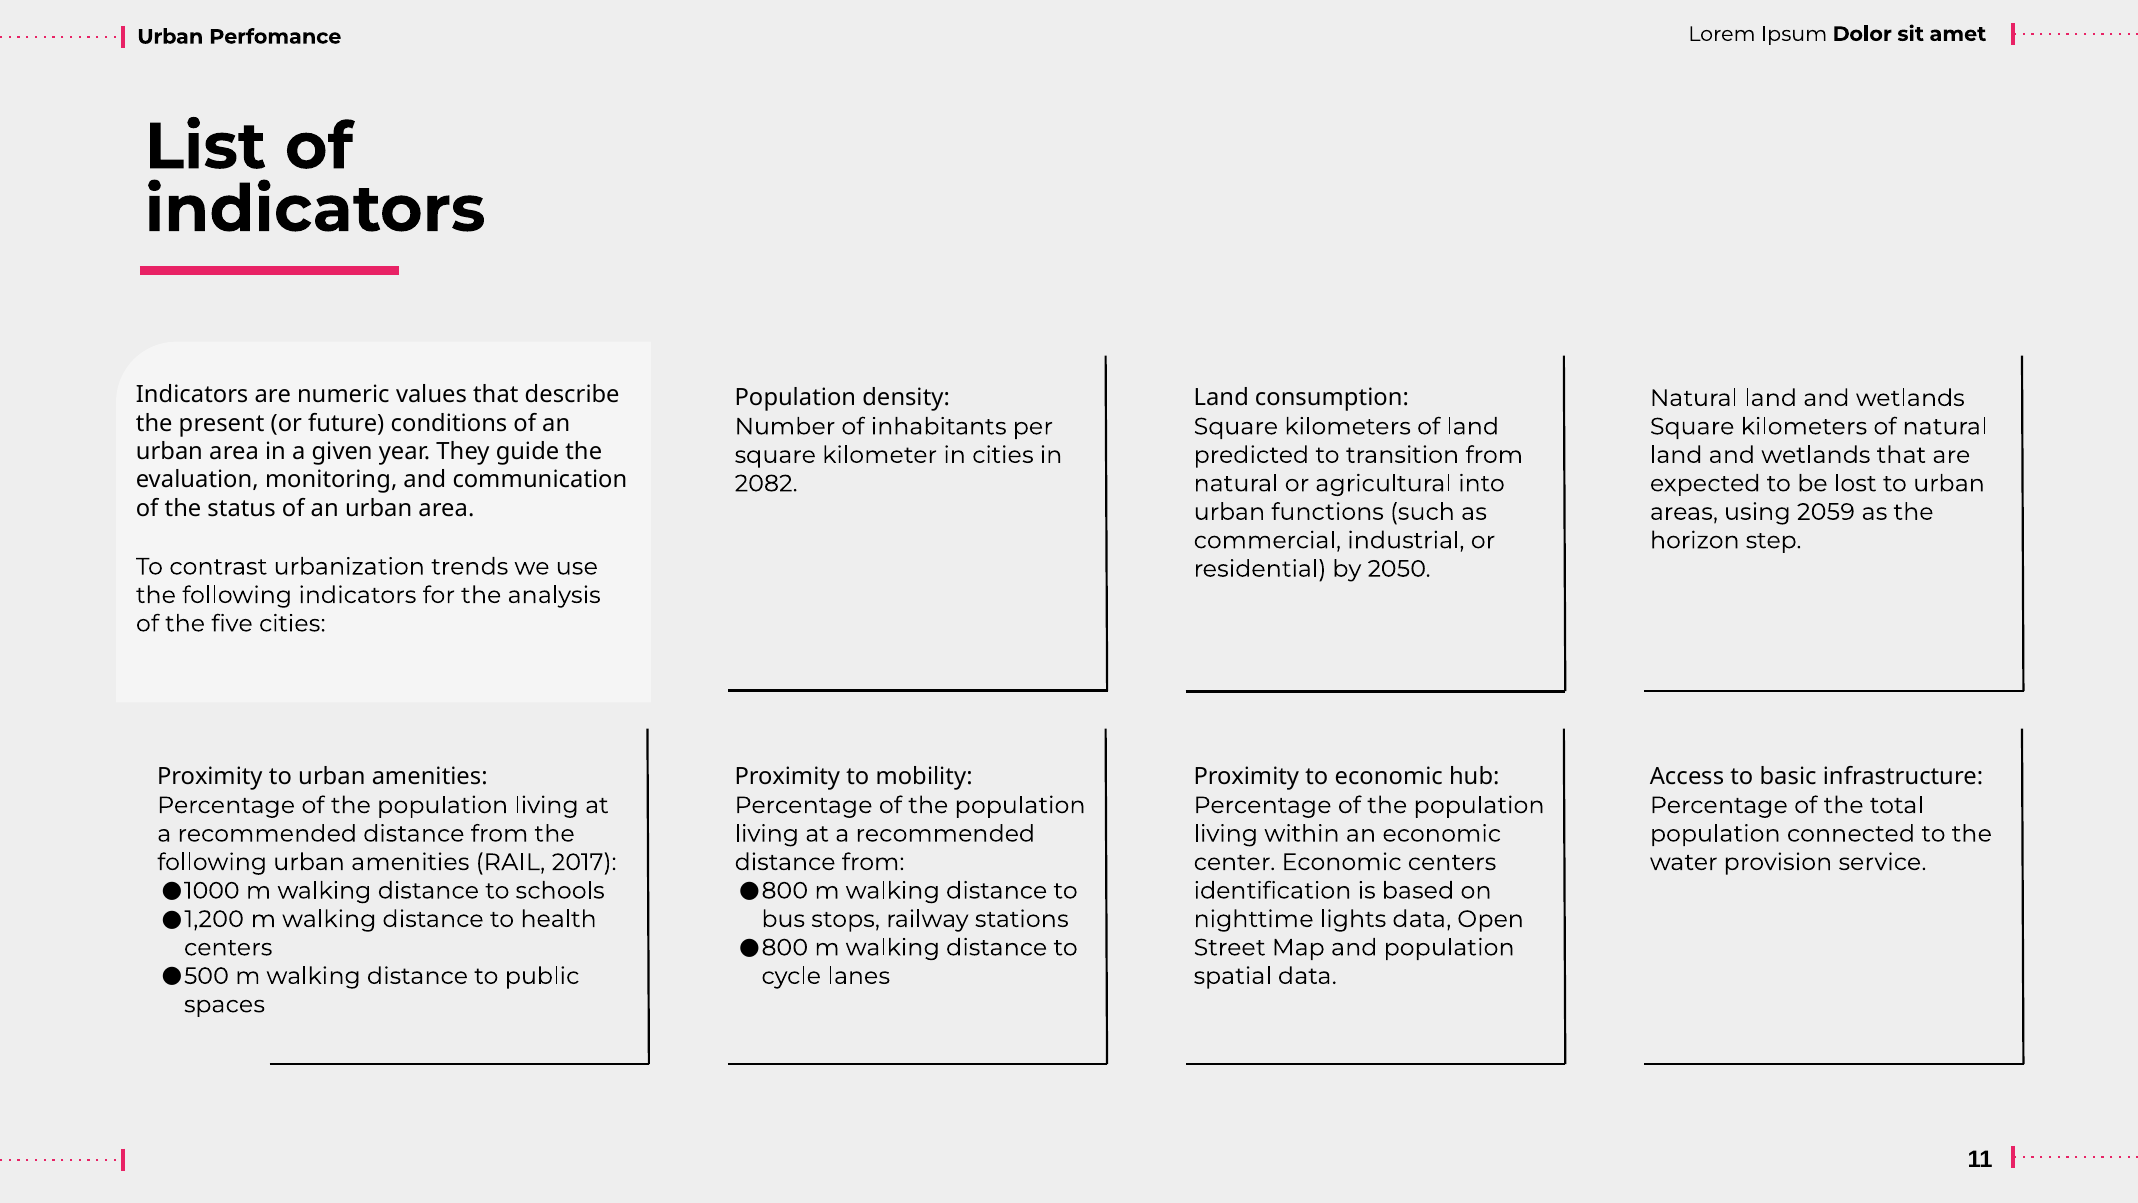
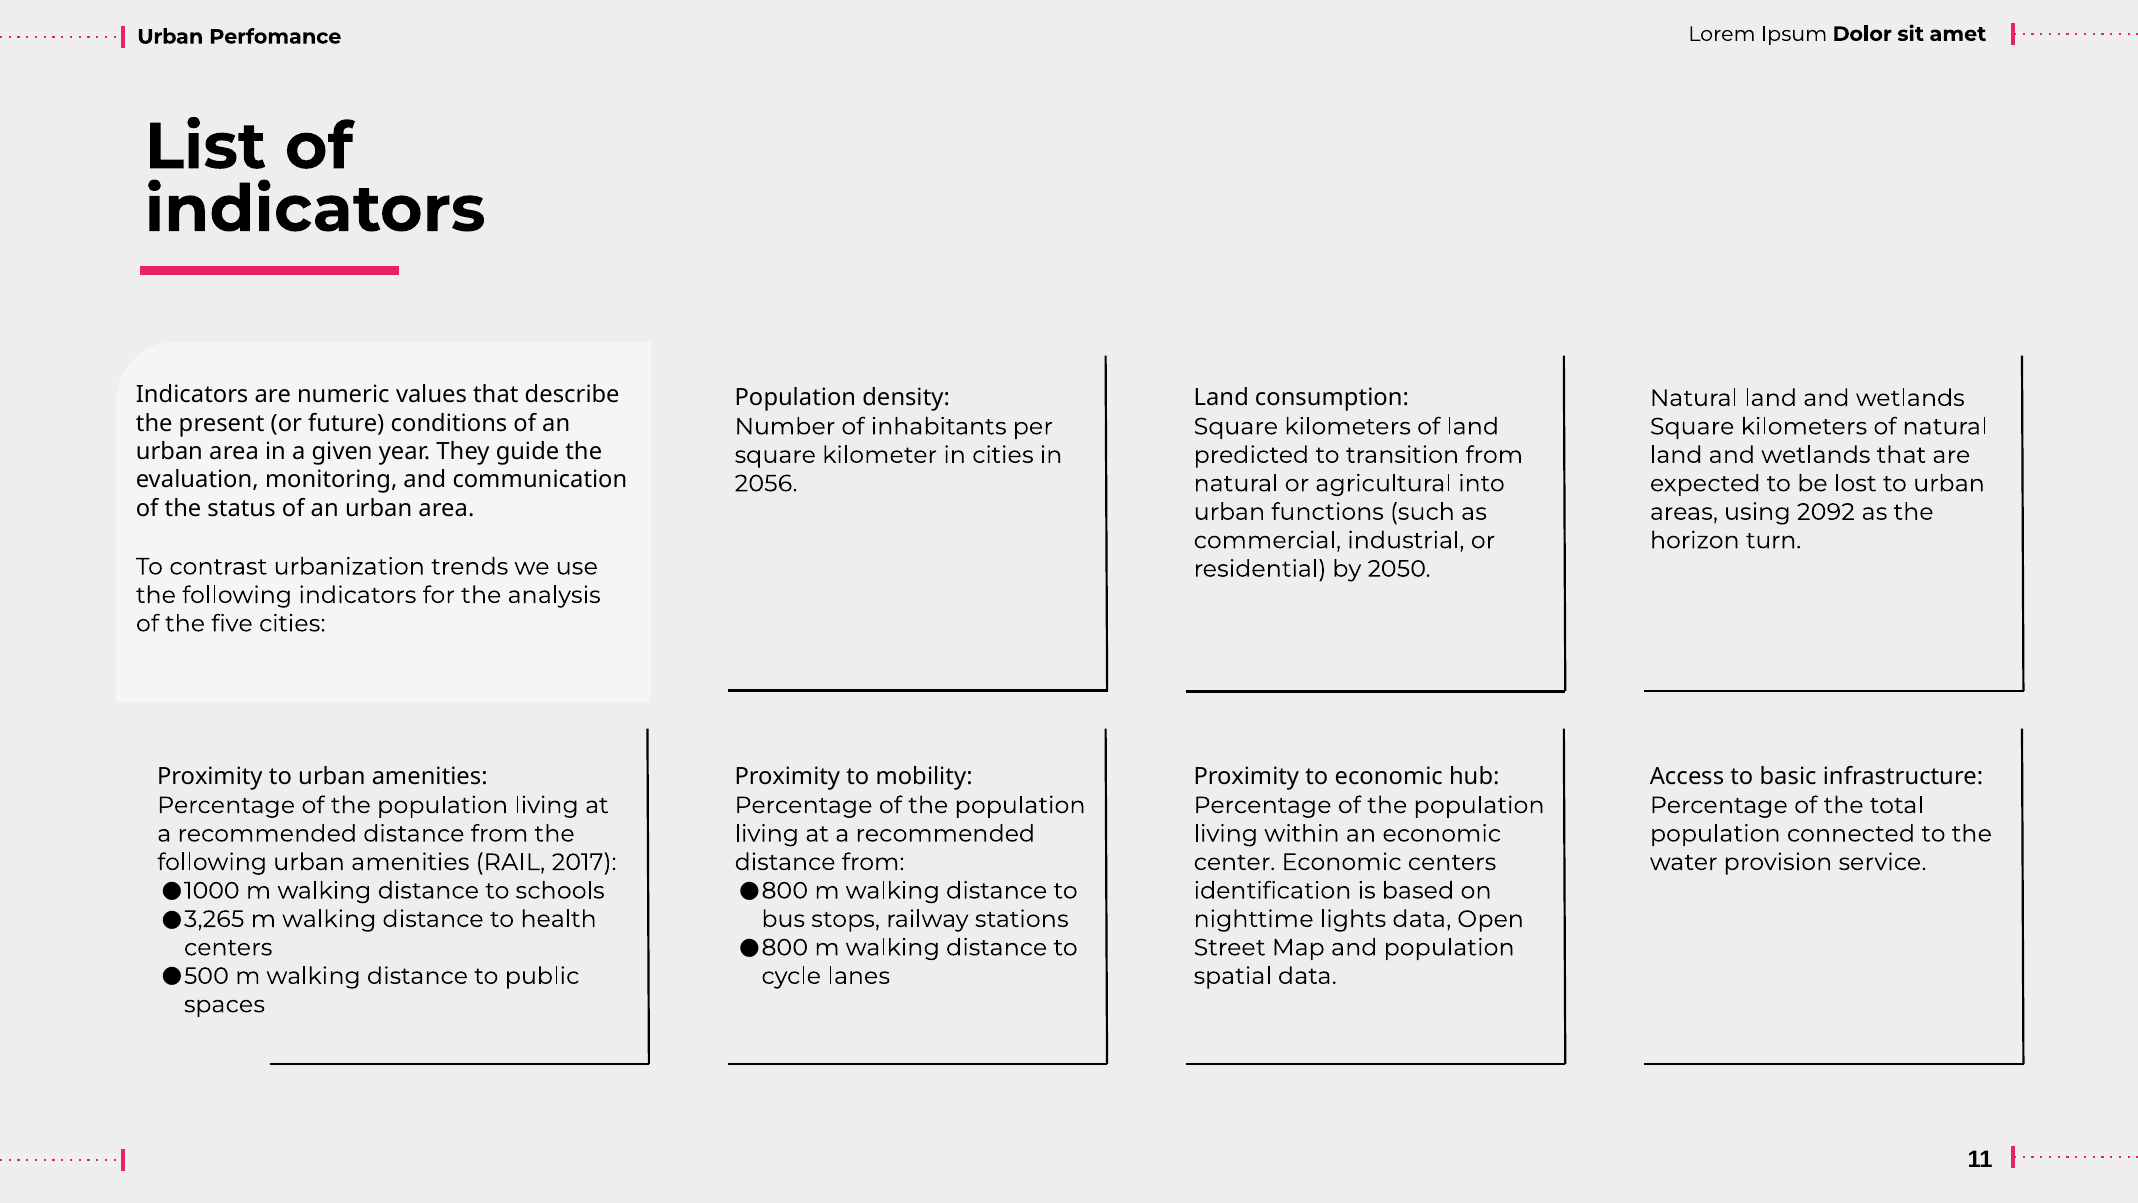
2082: 2082 -> 2056
2059: 2059 -> 2092
step: step -> turn
1,200: 1,200 -> 3,265
